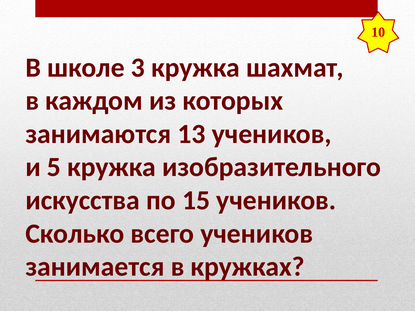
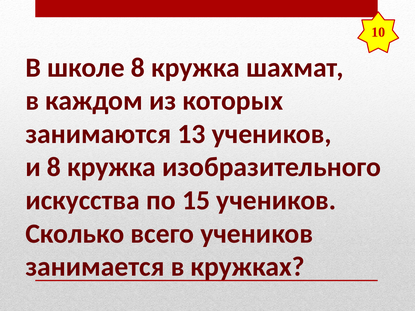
школе 3: 3 -> 8
и 5: 5 -> 8
